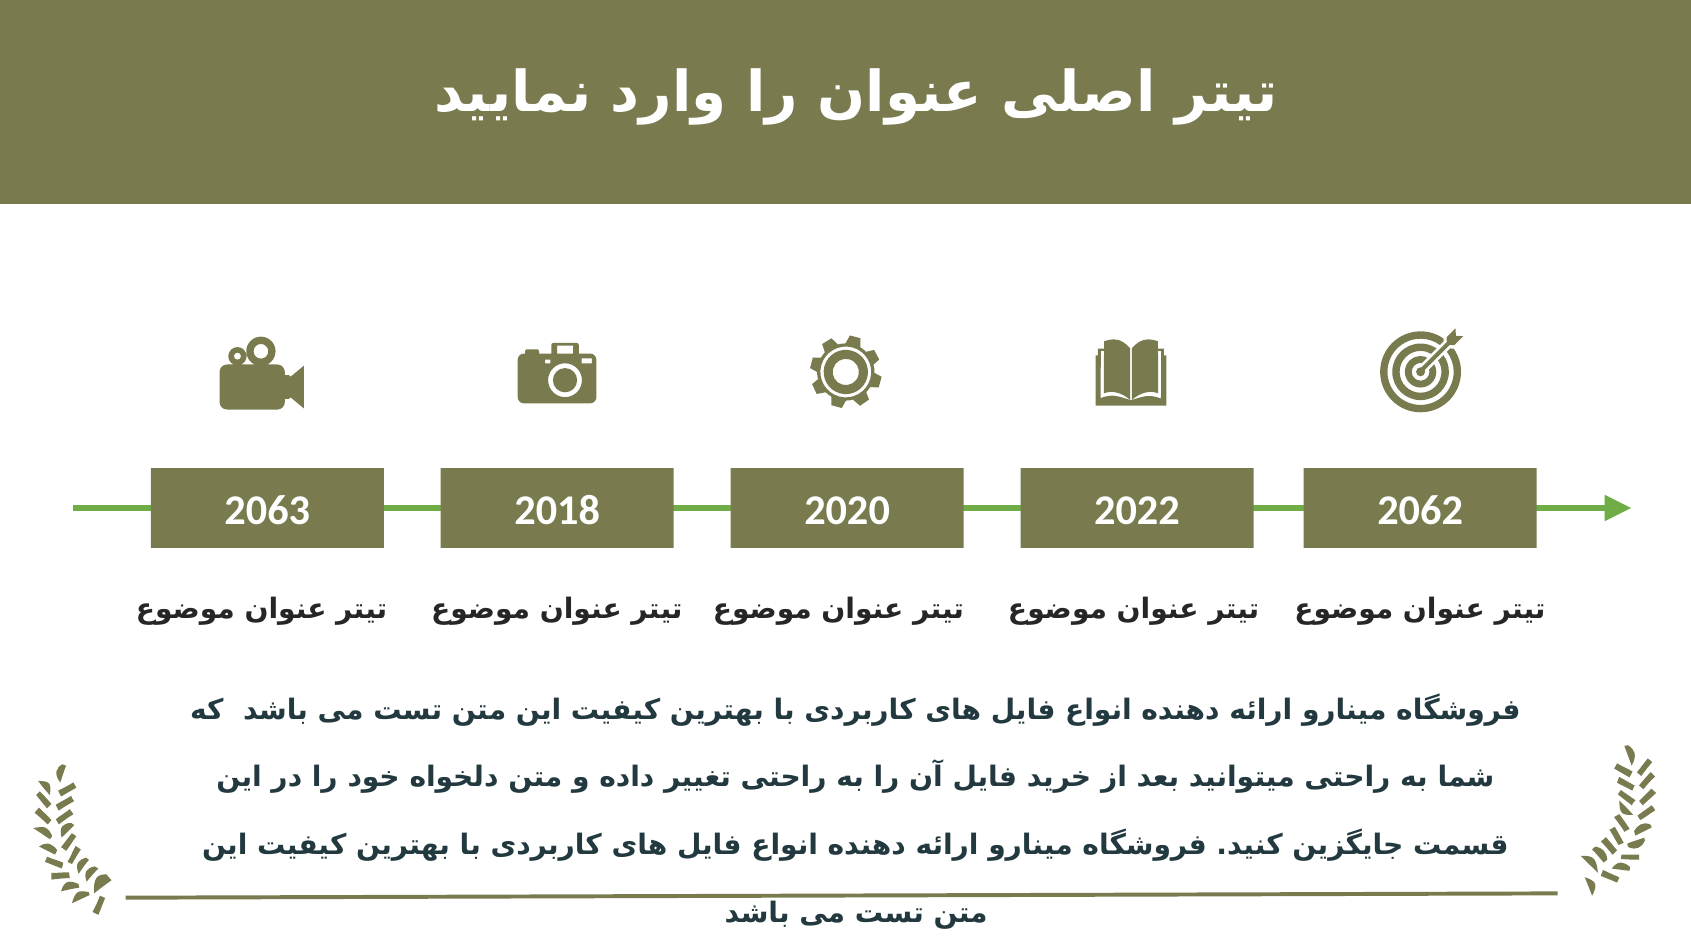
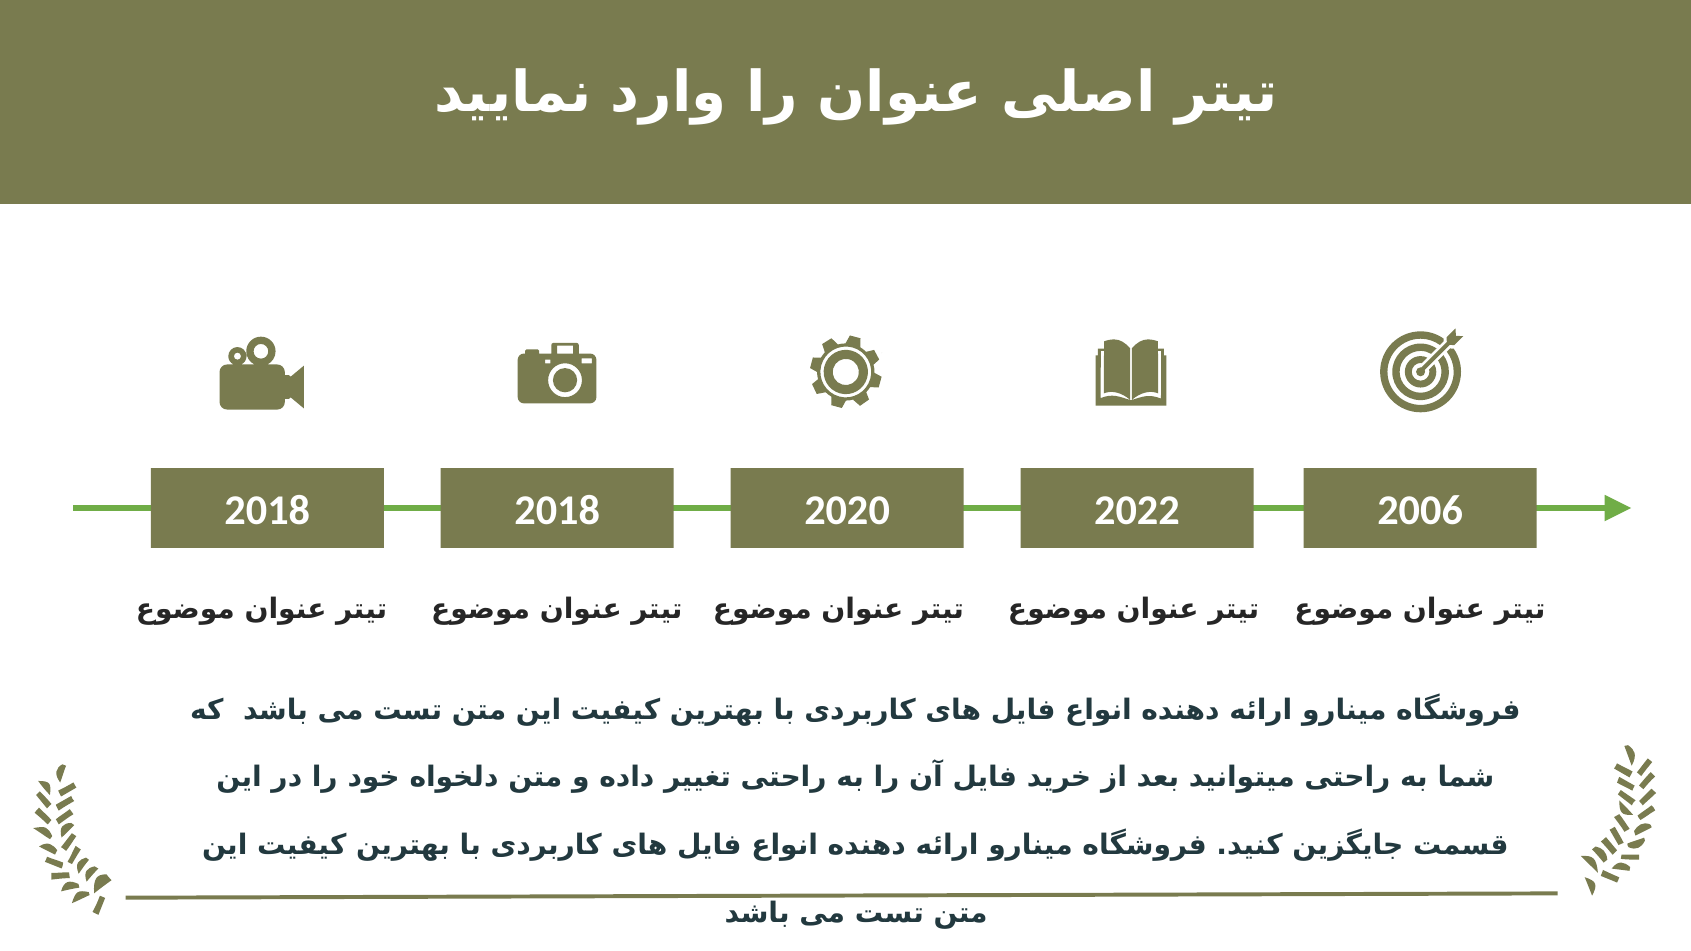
2063 at (267, 511): 2063 -> 2018
2062: 2062 -> 2006
